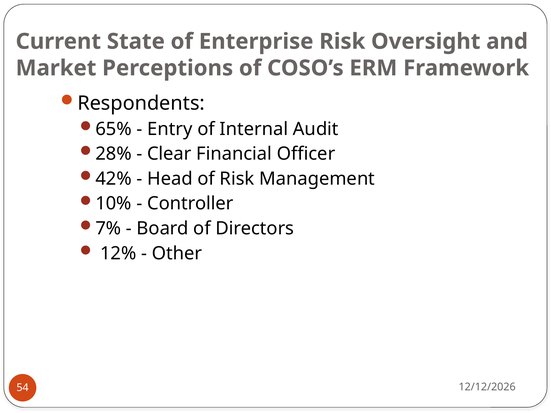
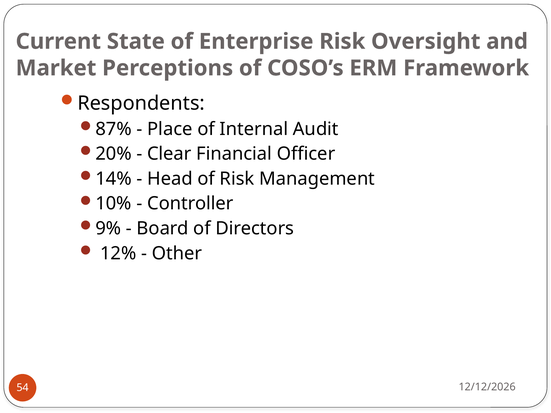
65%: 65% -> 87%
Entry: Entry -> Place
28%: 28% -> 20%
42%: 42% -> 14%
7%: 7% -> 9%
